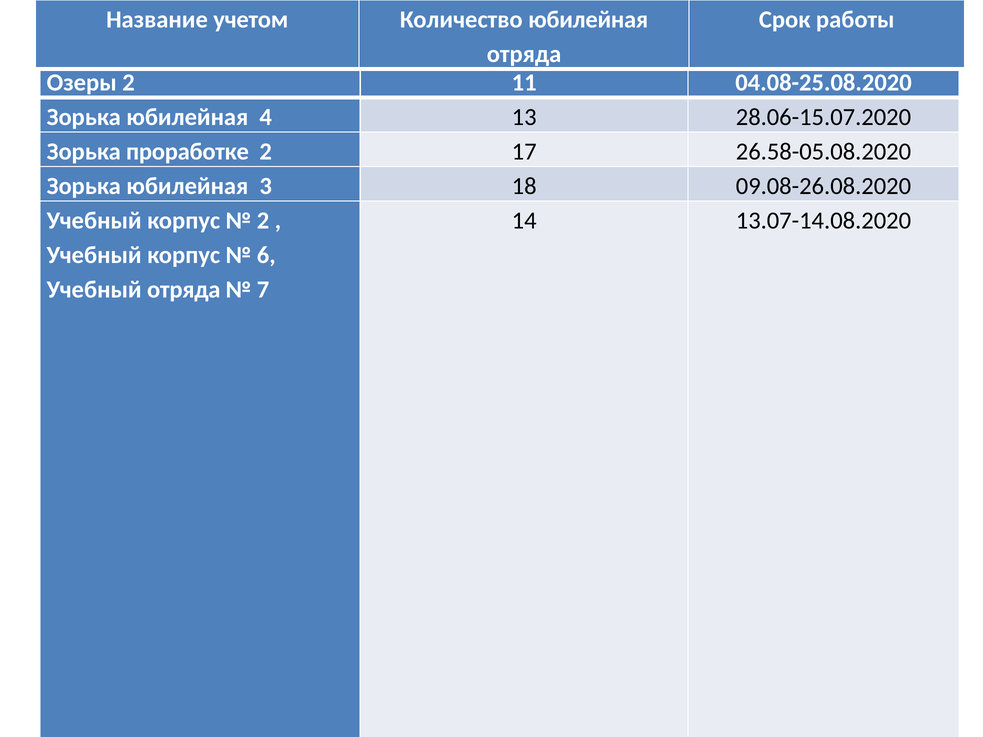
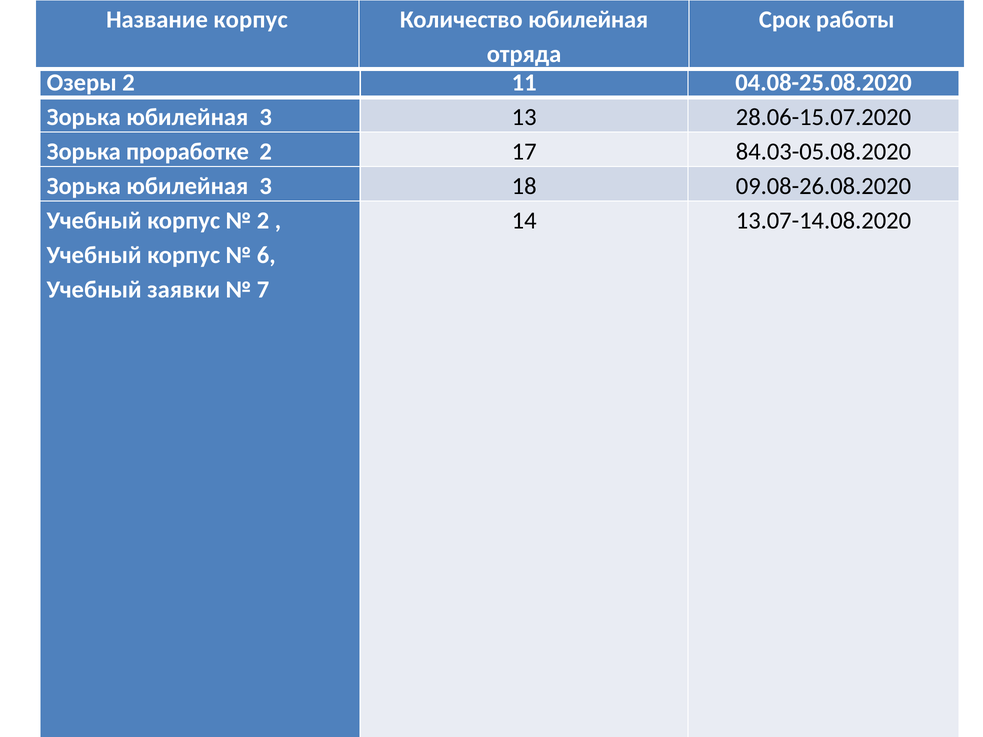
Название учетом: учетом -> корпус
4 at (266, 117): 4 -> 3
26.58-05.08.2020: 26.58-05.08.2020 -> 84.03-05.08.2020
Учебный отряда: отряда -> заявки
